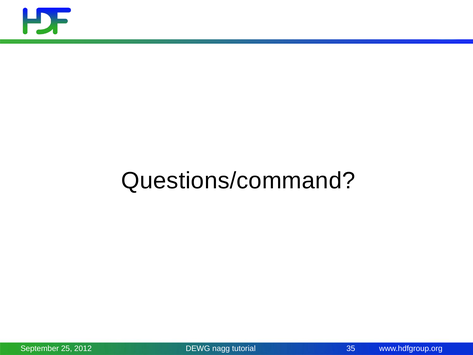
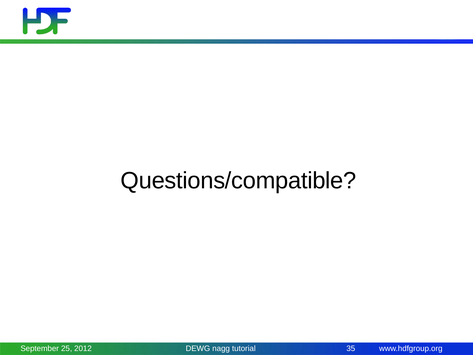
Questions/command: Questions/command -> Questions/compatible
